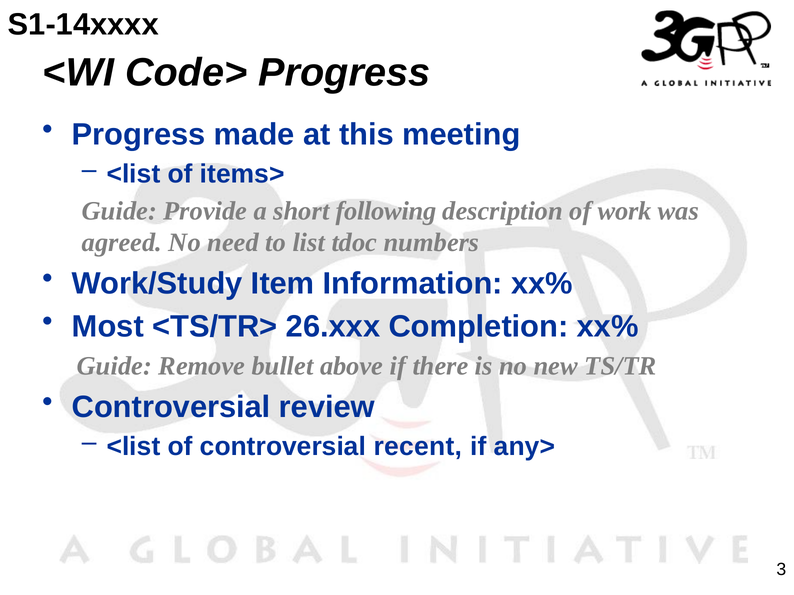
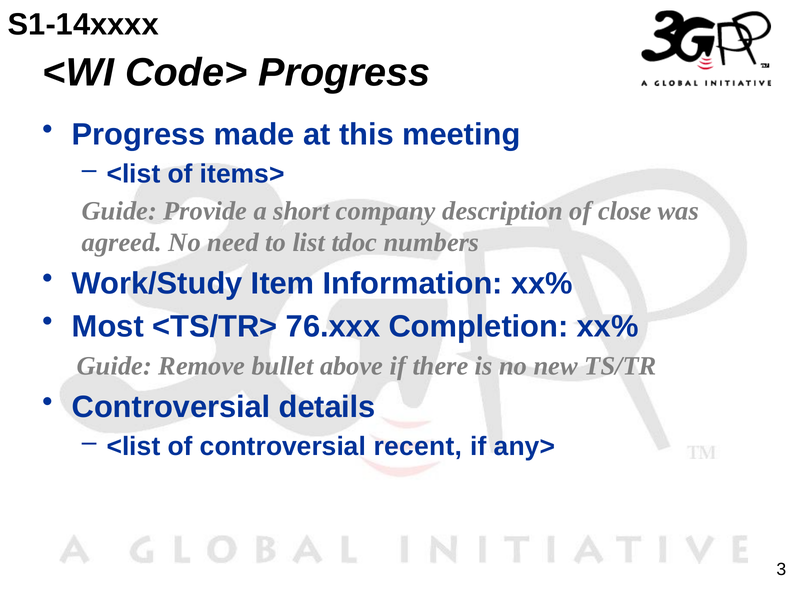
following: following -> company
work: work -> close
26.xxx: 26.xxx -> 76.xxx
review: review -> details
